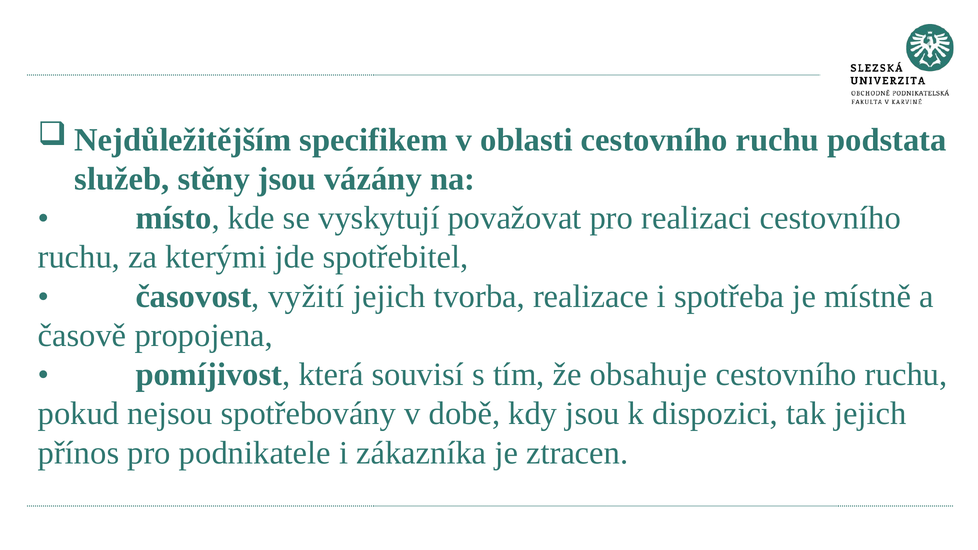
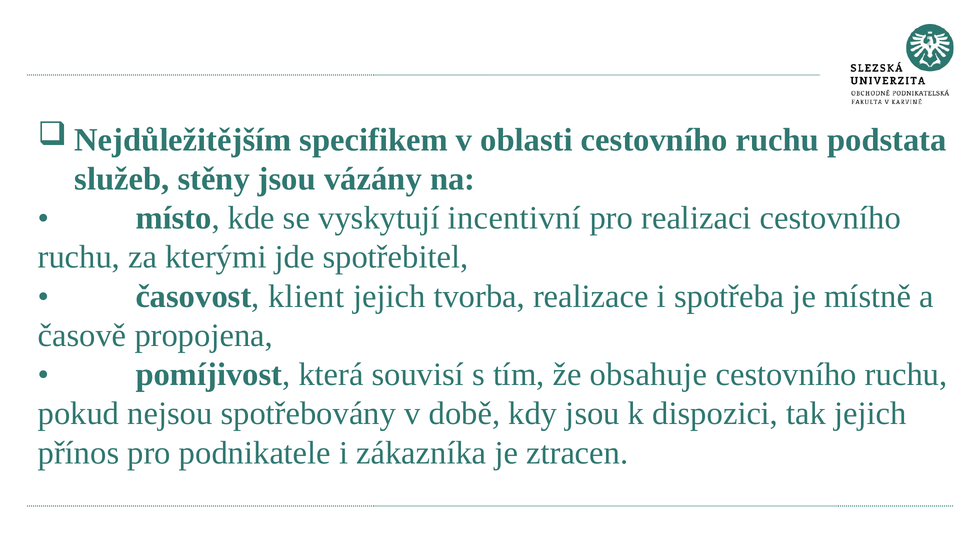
považovat: považovat -> incentivní
vyžití: vyžití -> klient
